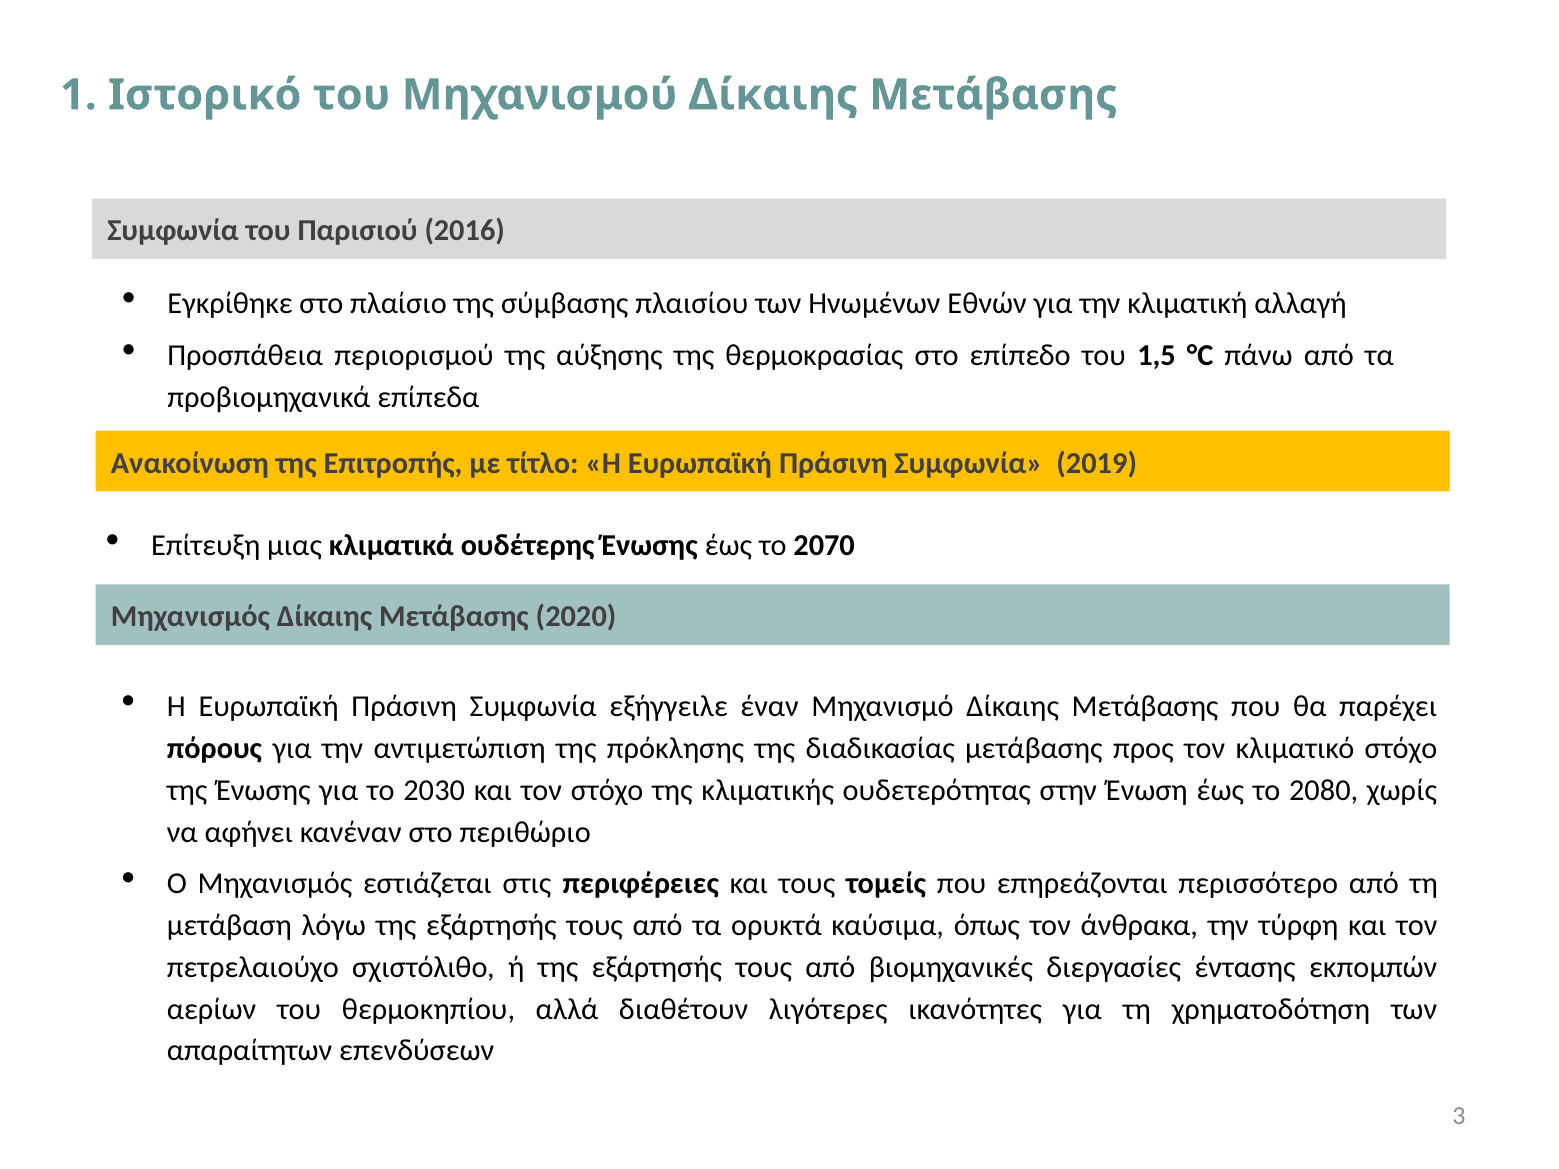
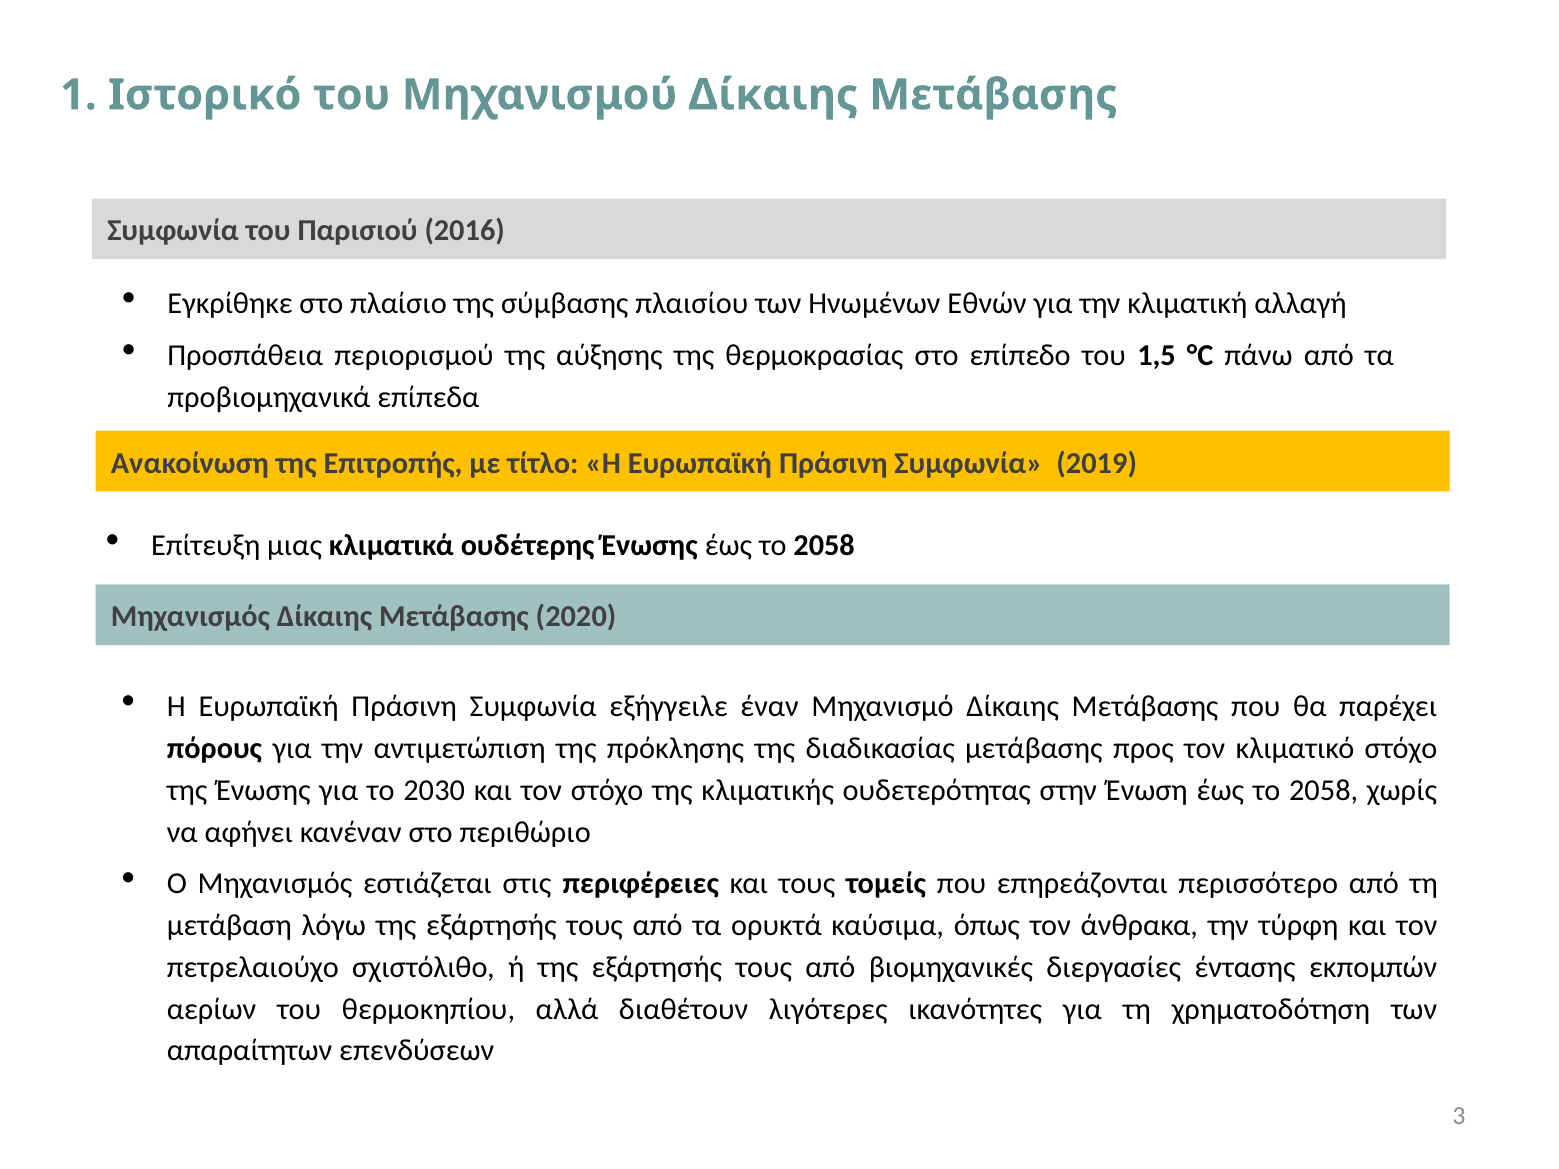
Ένωσης έως το 2070: 2070 -> 2058
Ένωση έως το 2080: 2080 -> 2058
